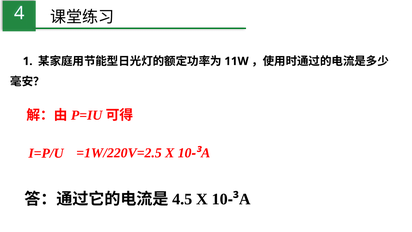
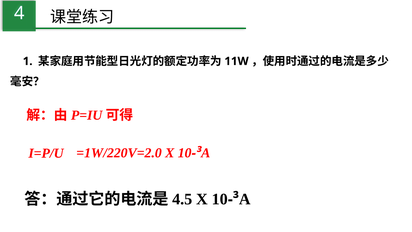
=1W/220V=2.5: =1W/220V=2.5 -> =1W/220V=2.0
